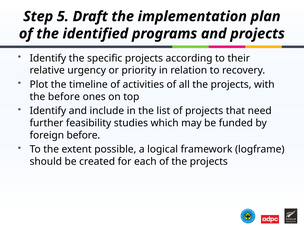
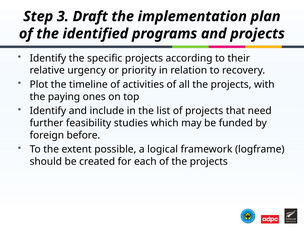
5: 5 -> 3
the before: before -> paying
